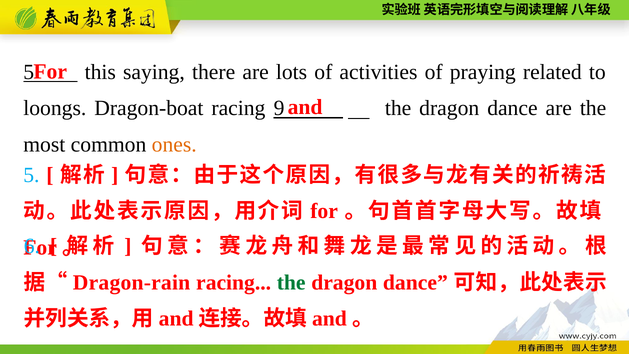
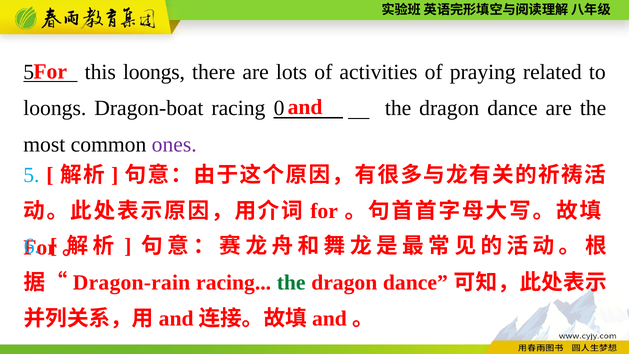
this saying: saying -> loongs
9: 9 -> 0
ones colour: orange -> purple
